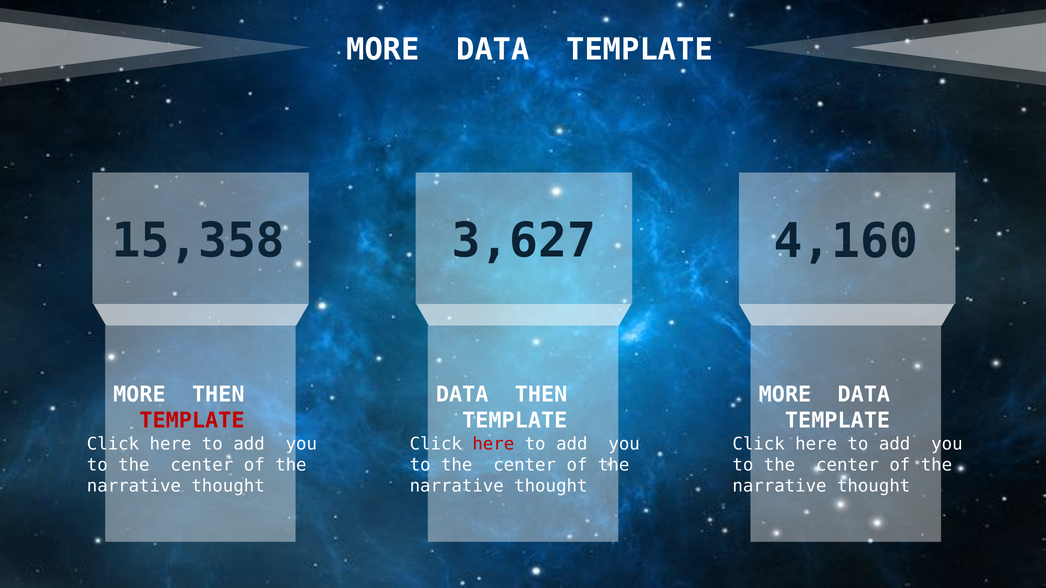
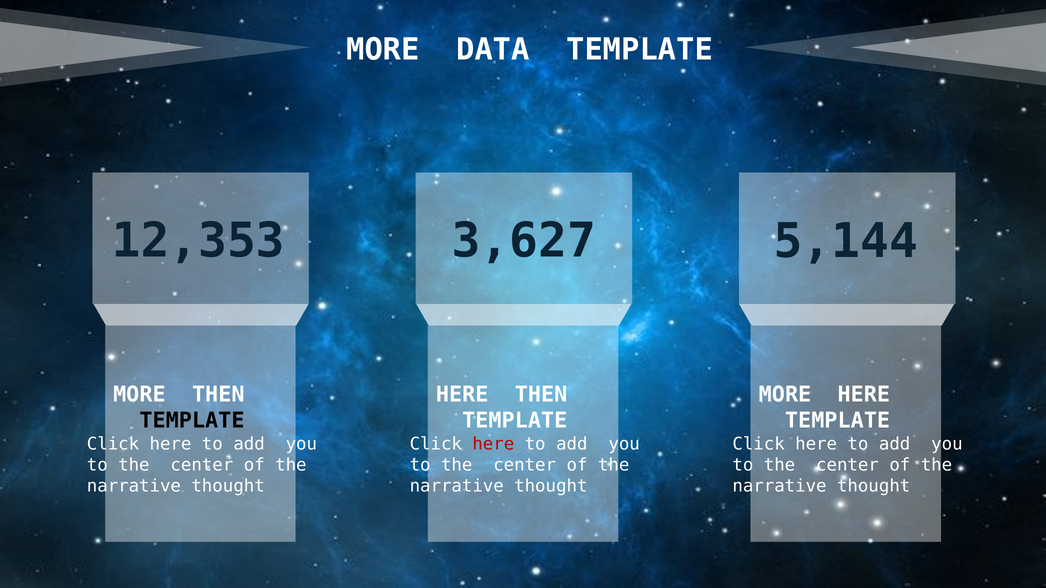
15,358: 15,358 -> 12,353
4,160: 4,160 -> 5,144
DATA at (462, 395): DATA -> HERE
DATA at (864, 395): DATA -> HERE
TEMPLATE at (192, 421) colour: red -> black
